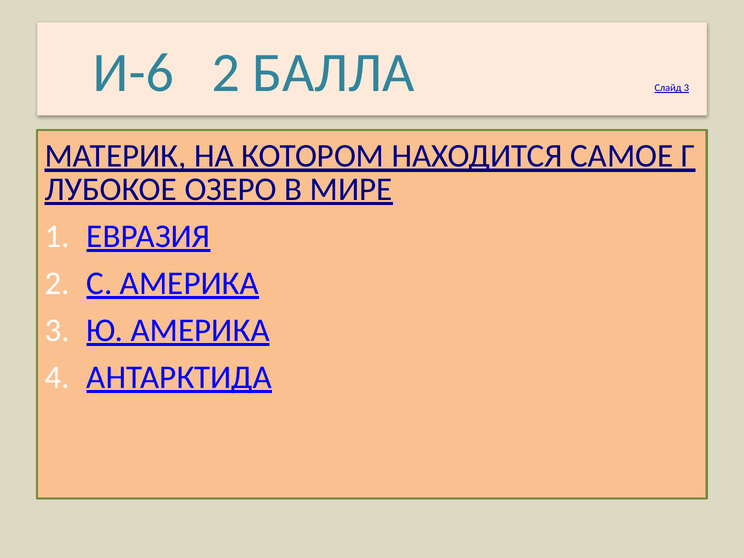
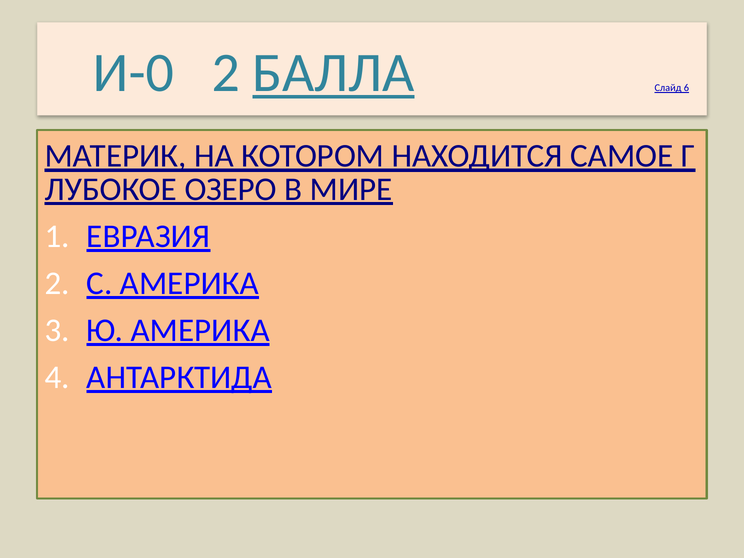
И-6: И-6 -> И-0
БАЛЛА underline: none -> present
Слайд 3: 3 -> 6
